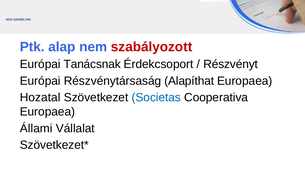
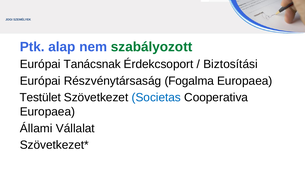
szabályozott colour: red -> green
Részvényt: Részvényt -> Biztosítási
Alapíthat: Alapíthat -> Fogalma
Hozatal: Hozatal -> Testület
